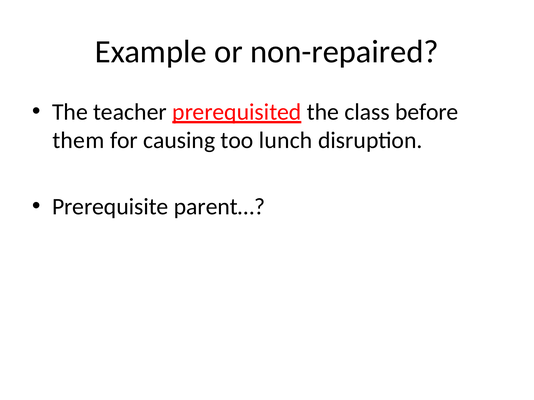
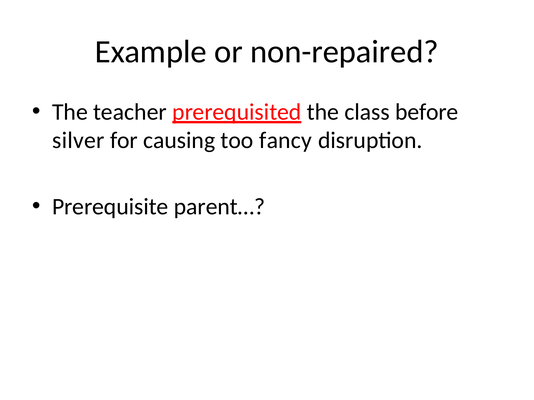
them: them -> silver
lunch: lunch -> fancy
